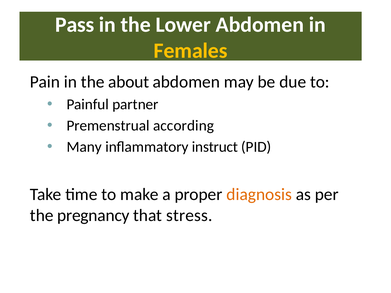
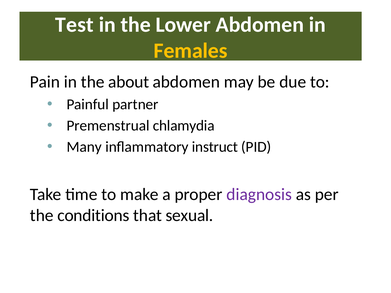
Pass: Pass -> Test
according: according -> chlamydia
diagnosis colour: orange -> purple
pregnancy: pregnancy -> conditions
stress: stress -> sexual
